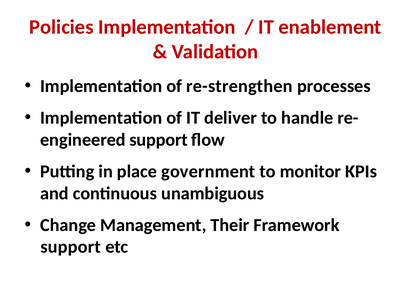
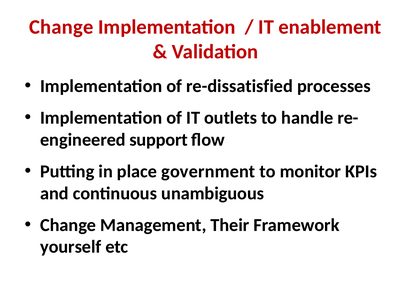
Policies at (61, 27): Policies -> Change
re-strengthen: re-strengthen -> re-dissatisfied
deliver: deliver -> outlets
support at (71, 247): support -> yourself
